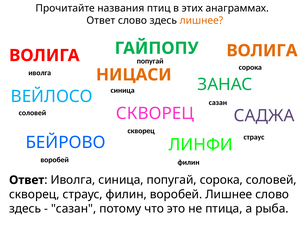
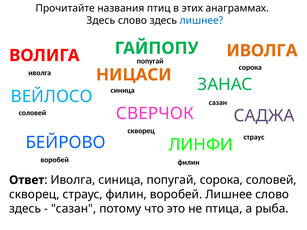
Ответ at (101, 21): Ответ -> Здесь
лишнее at (201, 21) colour: orange -> blue
ВОЛИГА at (262, 51): ВОЛИГА -> ИВОЛГА
СКВОРЕЦ at (155, 114): СКВОРЕЦ -> СВЕРЧОК
